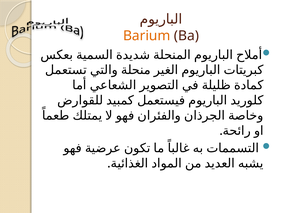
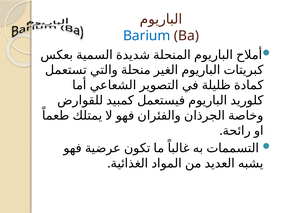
Barium colour: orange -> blue
